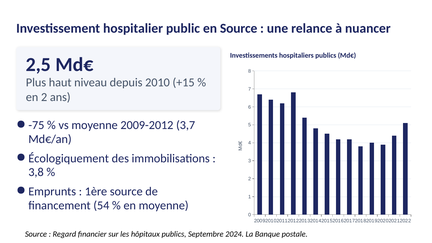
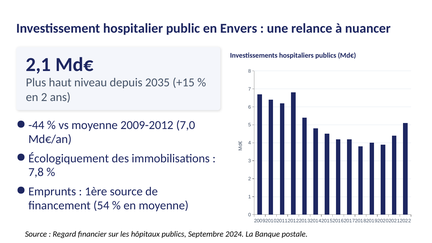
en Source: Source -> Envers
2,5: 2,5 -> 2,1
2010: 2010 -> 2035
-75: -75 -> -44
3,7: 3,7 -> 7,0
3,8: 3,8 -> 7,8
